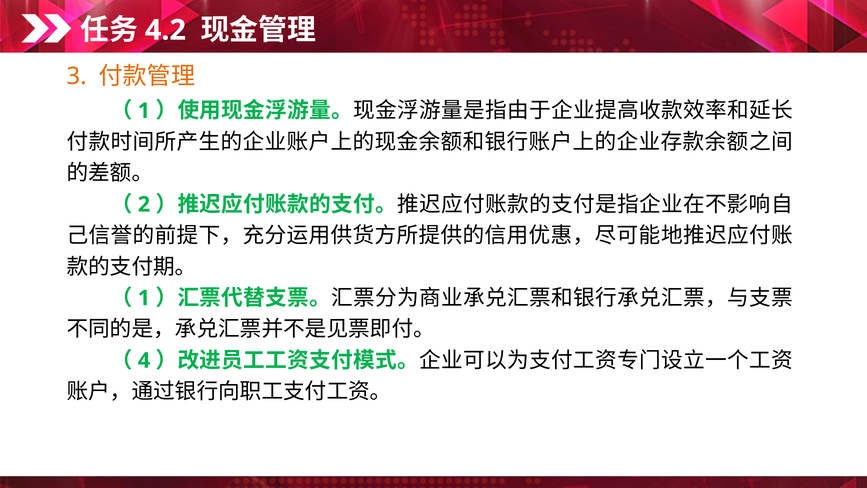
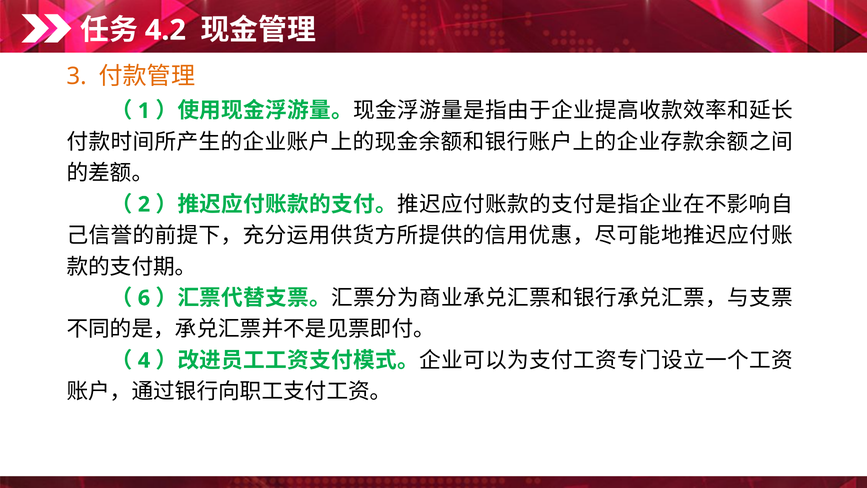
1 at (144, 298): 1 -> 6
